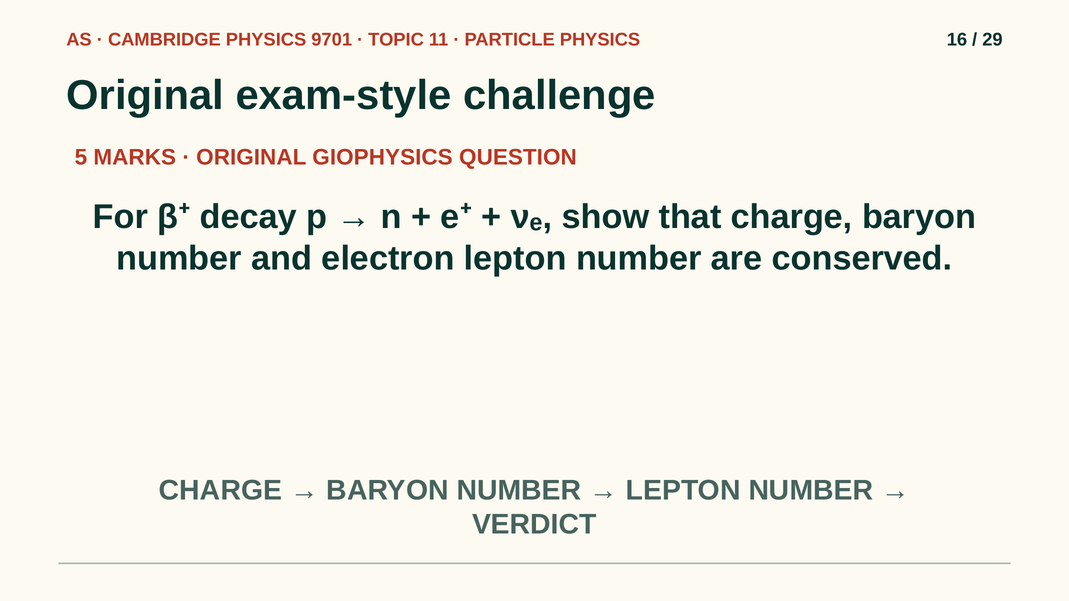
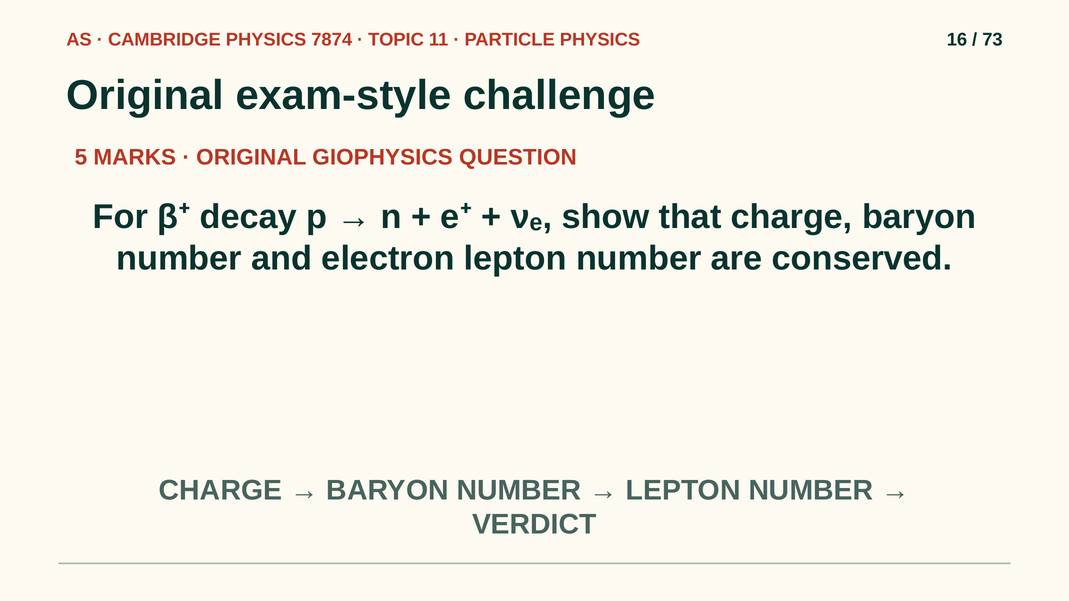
9701: 9701 -> 7874
29: 29 -> 73
